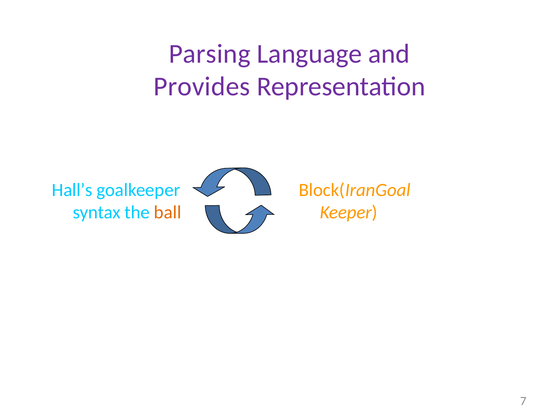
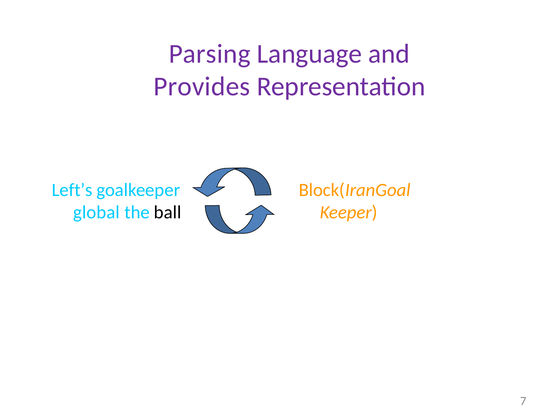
Hall’s: Hall’s -> Left’s
syntax: syntax -> global
ball colour: orange -> black
